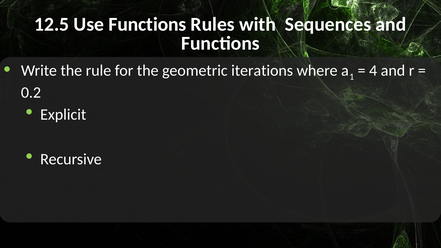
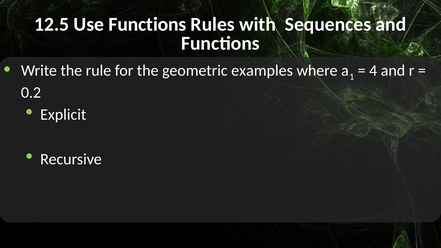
iterations: iterations -> examples
